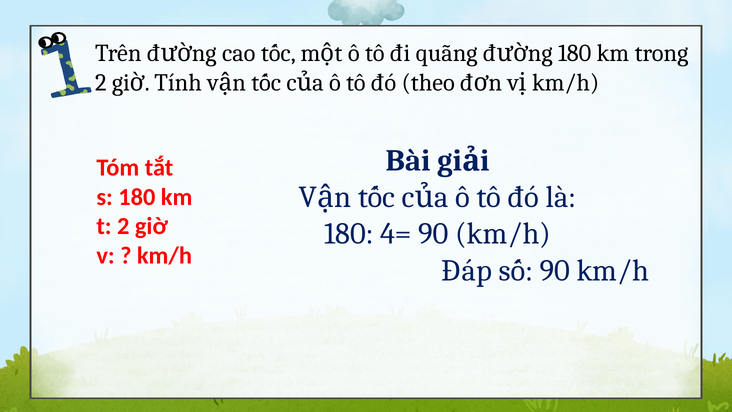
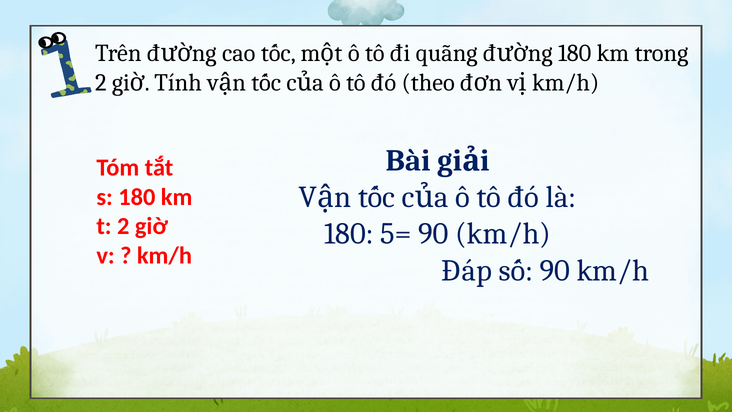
4=: 4= -> 5=
